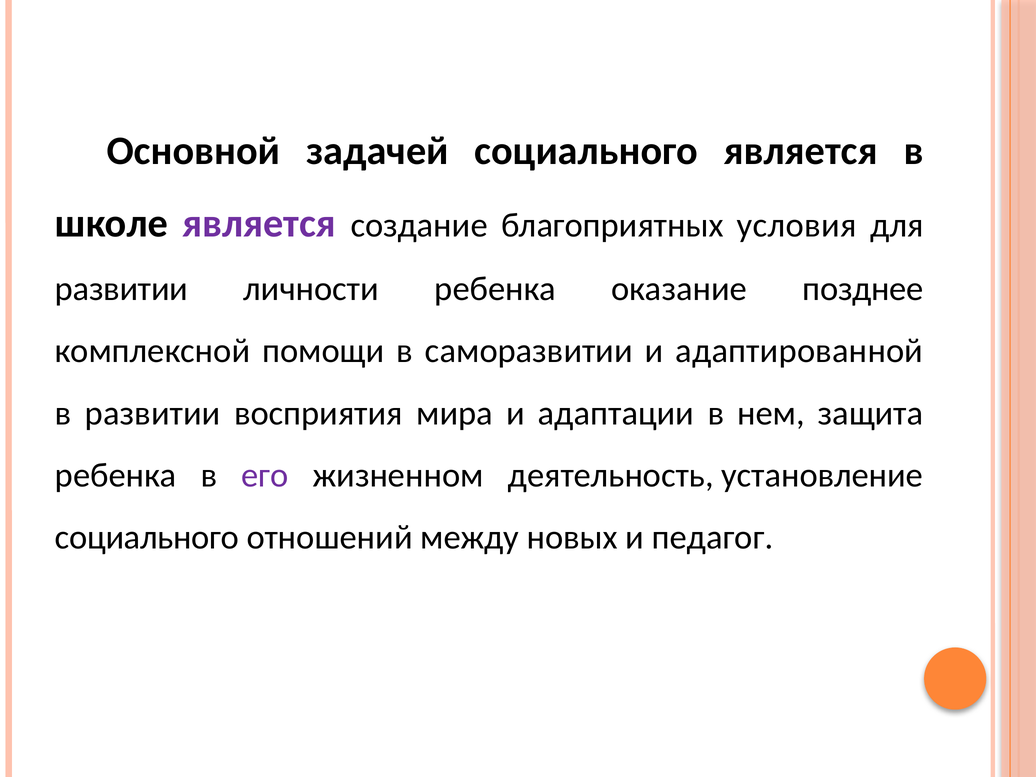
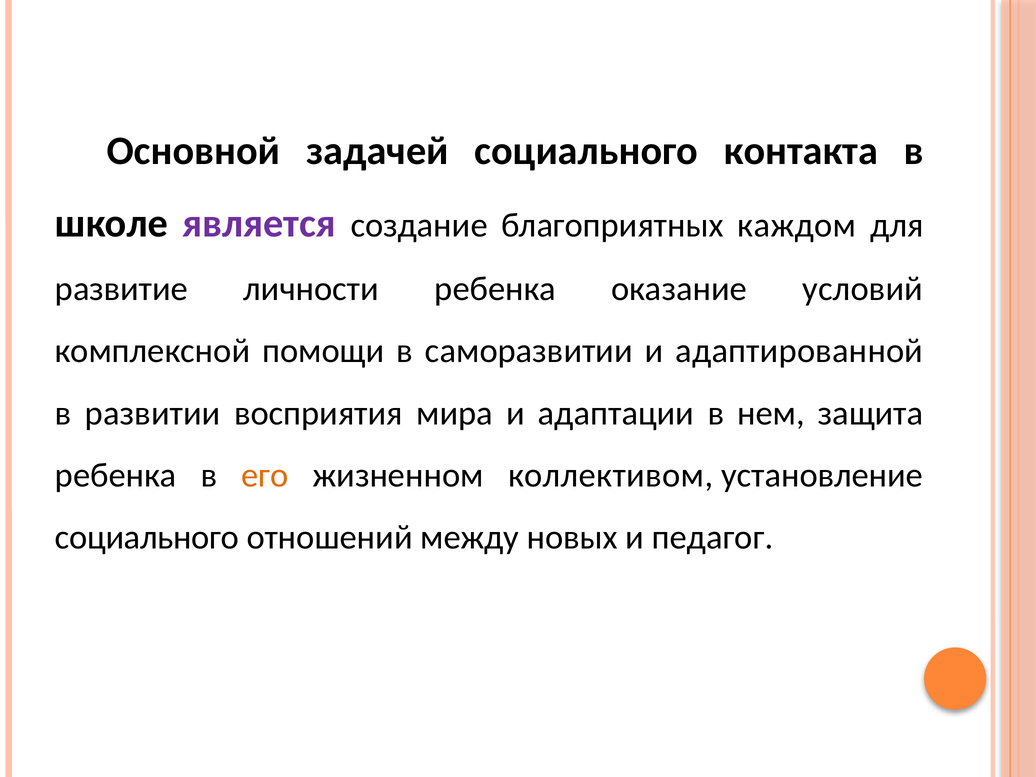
социального является: является -> контакта
условия: условия -> каждом
развитии at (121, 289): развитии -> развитие
позднее: позднее -> условий
его colour: purple -> orange
деятельность: деятельность -> коллективом
